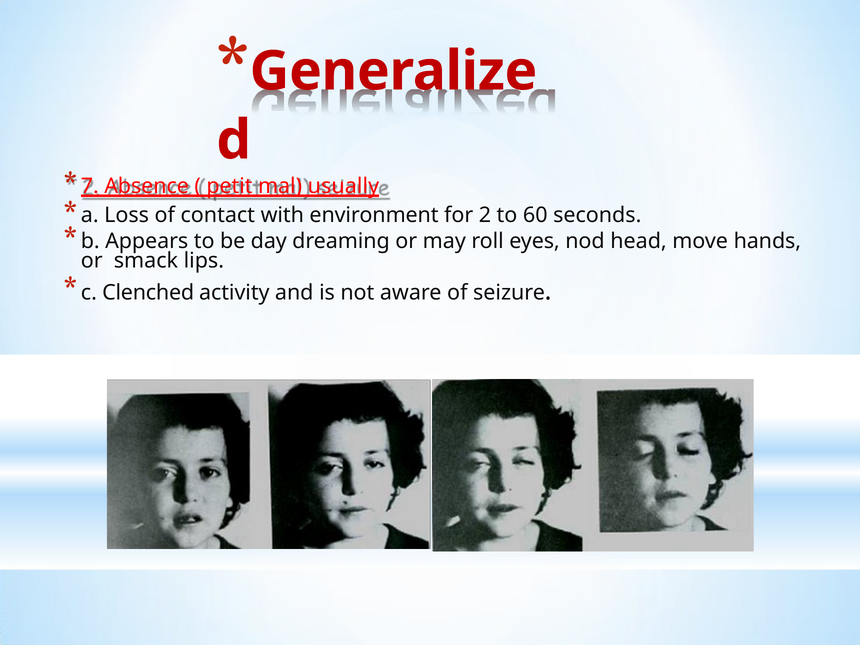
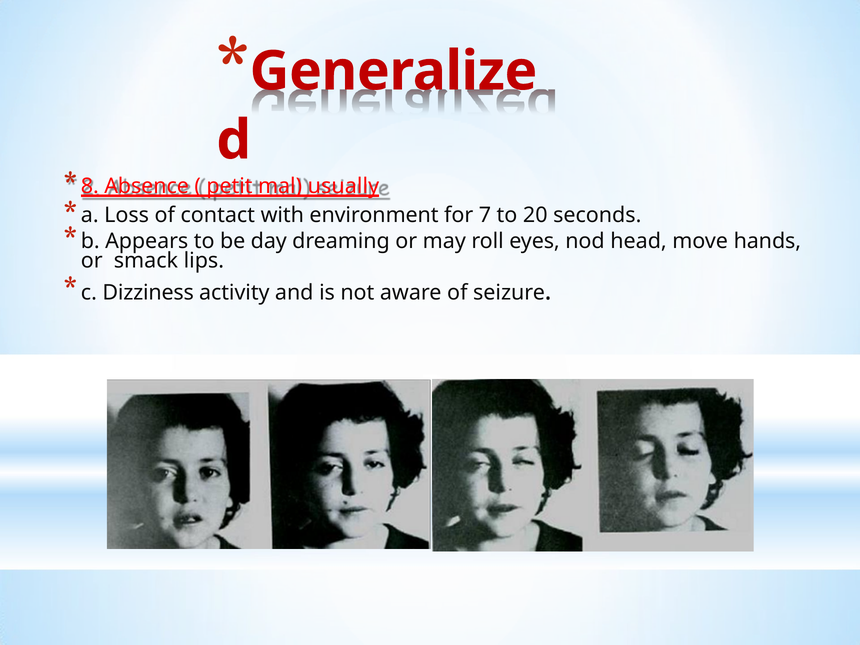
7: 7 -> 8
2: 2 -> 7
60: 60 -> 20
Clenched: Clenched -> Dizziness
